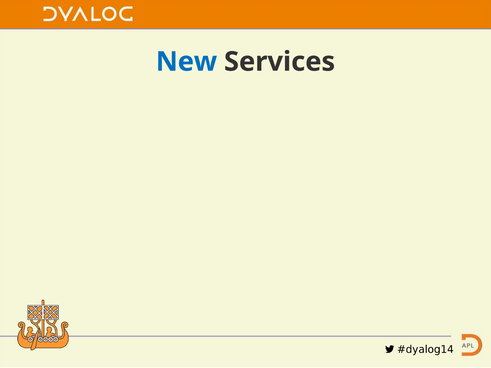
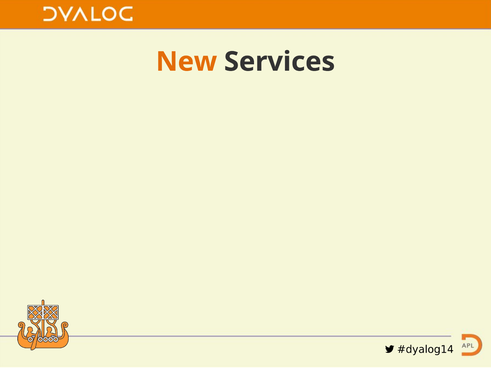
New colour: blue -> orange
